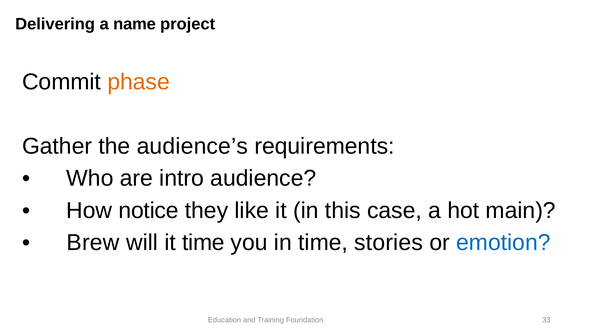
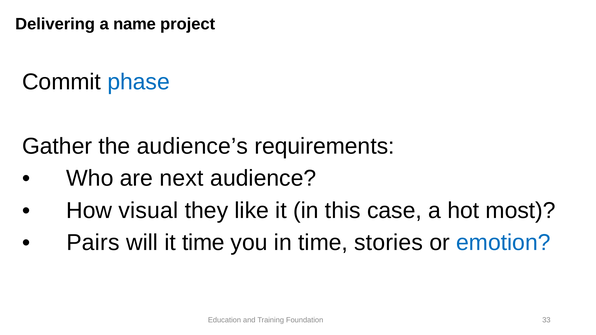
phase colour: orange -> blue
intro: intro -> next
notice: notice -> visual
main: main -> most
Brew: Brew -> Pairs
